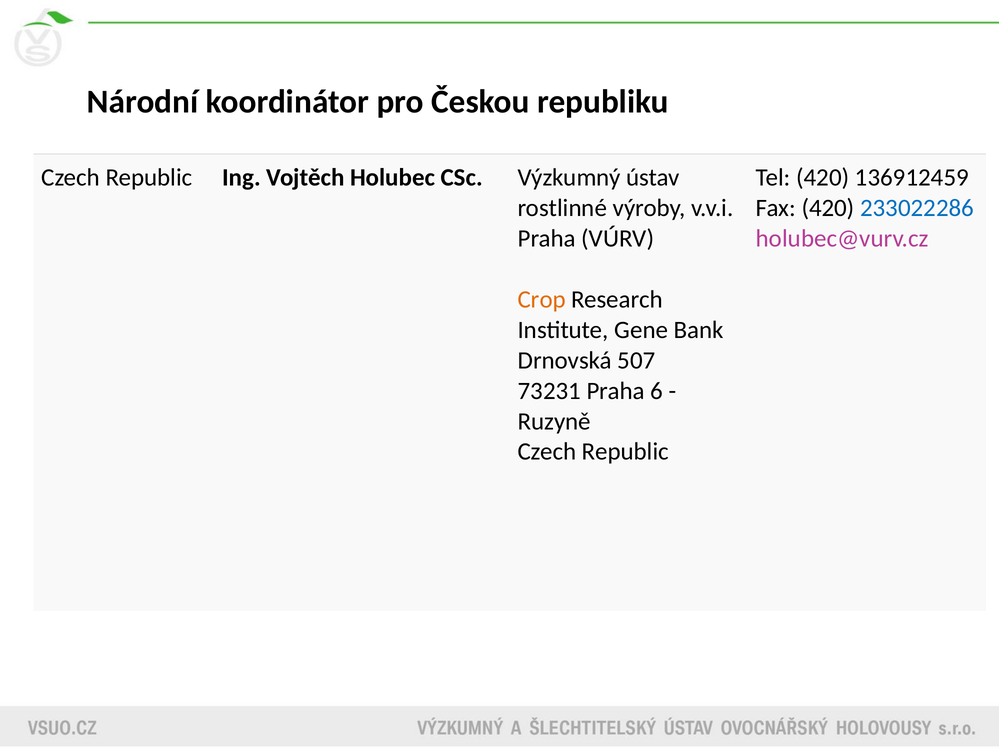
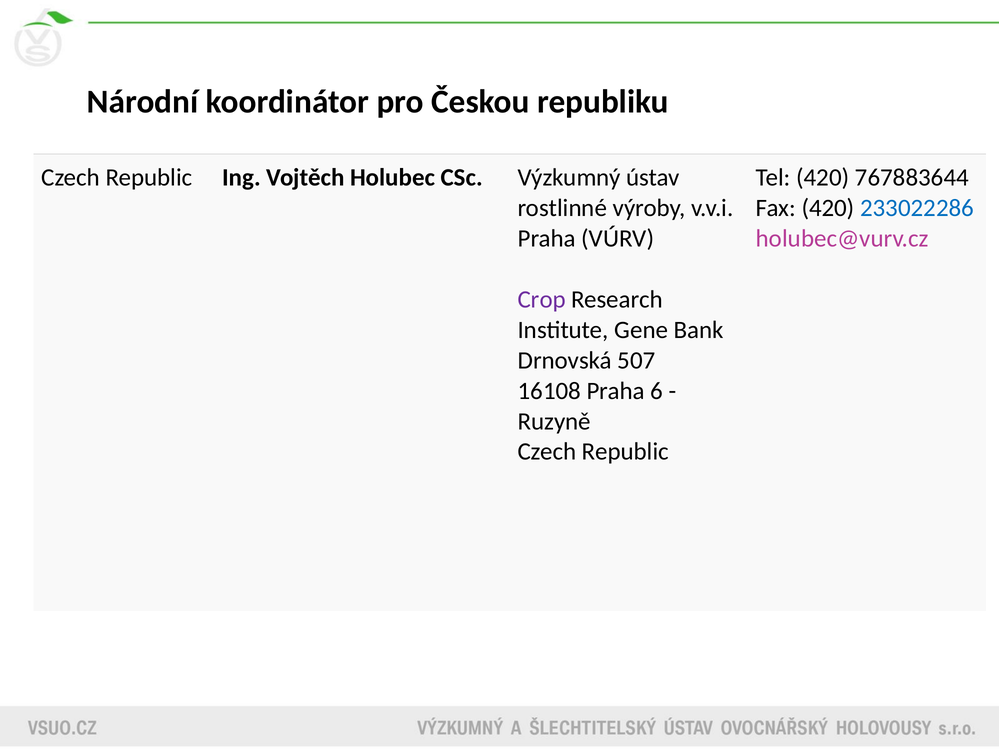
136912459: 136912459 -> 767883644
Crop colour: orange -> purple
73231: 73231 -> 16108
